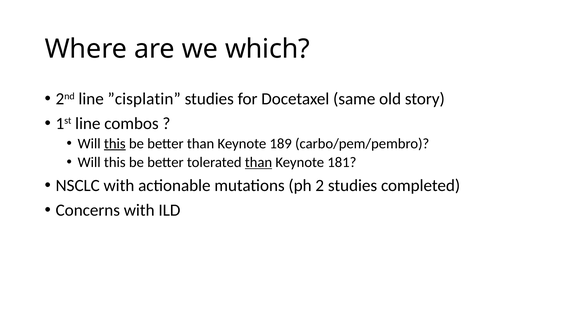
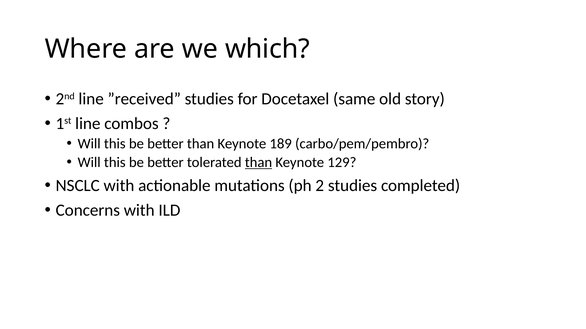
”cisplatin: ”cisplatin -> ”received
this at (115, 144) underline: present -> none
181: 181 -> 129
